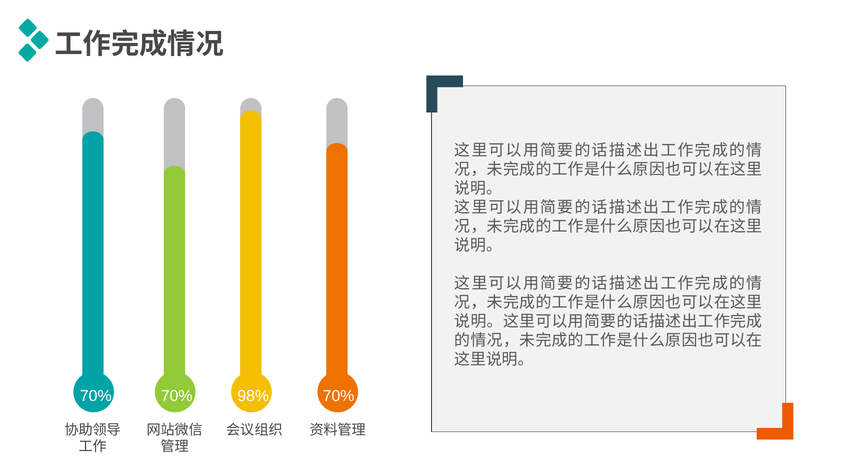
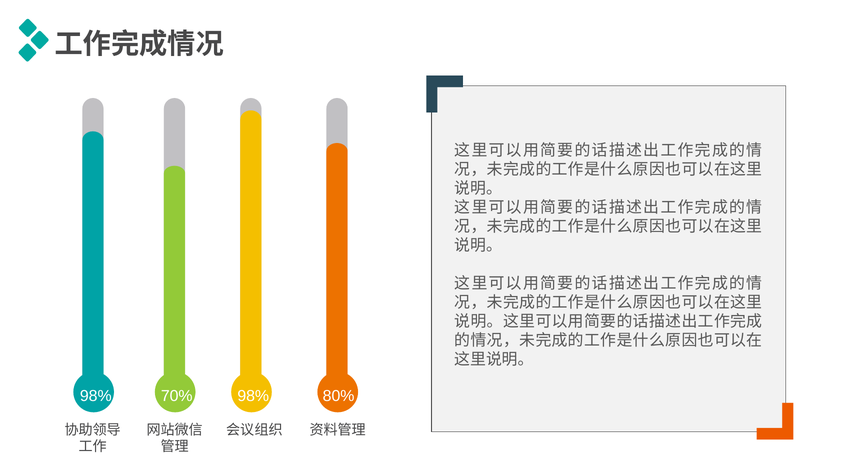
70% at (96, 396): 70% -> 98%
98% 70%: 70% -> 80%
